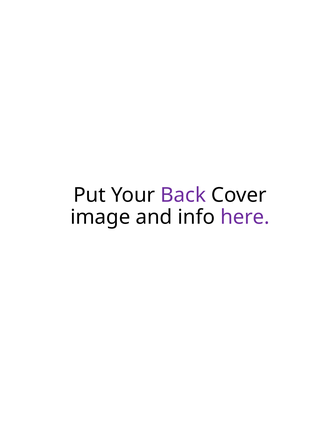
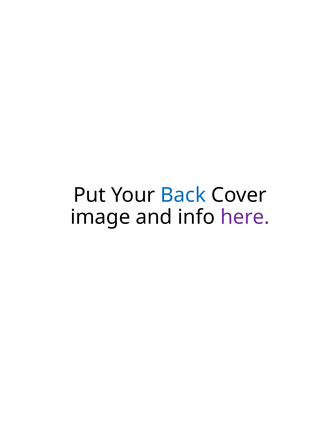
Back colour: purple -> blue
